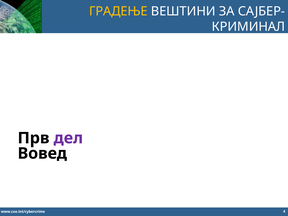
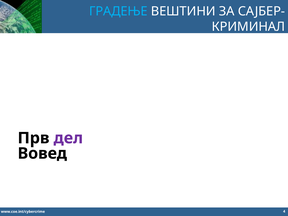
ГРАДЕЊЕ colour: yellow -> light blue
